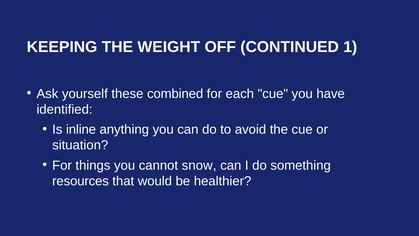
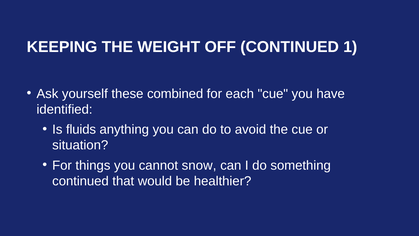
inline: inline -> fluids
resources at (81, 181): resources -> continued
